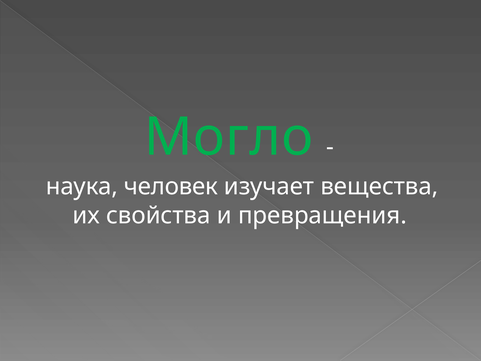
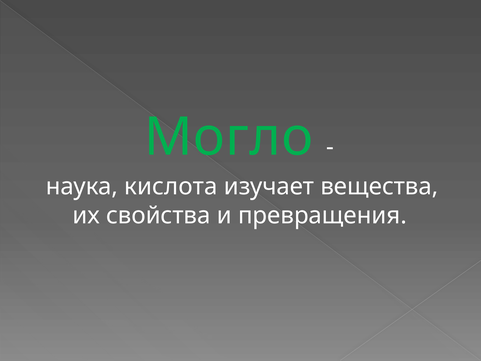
человек: человек -> кислота
